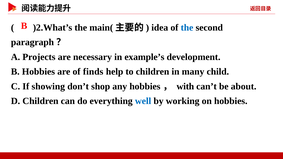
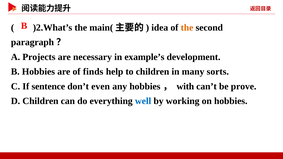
the at (187, 28) colour: blue -> orange
child: child -> sorts
showing: showing -> sentence
shop: shop -> even
about: about -> prove
